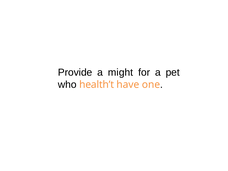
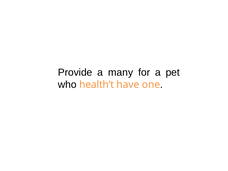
might: might -> many
